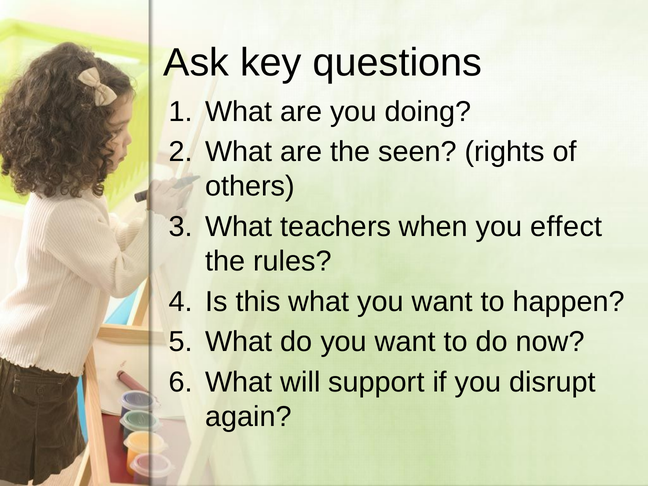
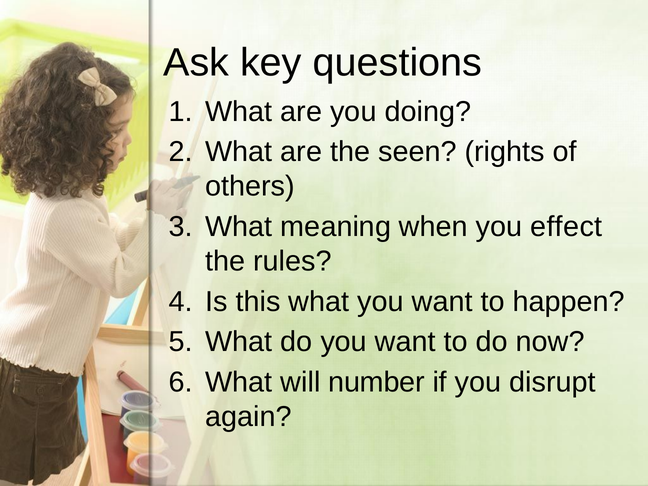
teachers: teachers -> meaning
support: support -> number
